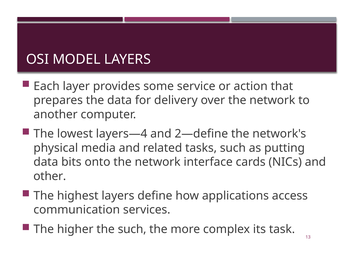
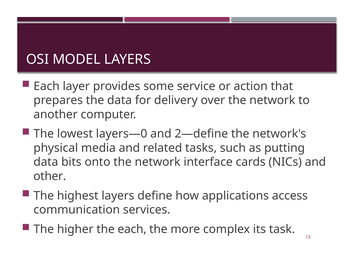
layers—4: layers—4 -> layers—0
the such: such -> each
